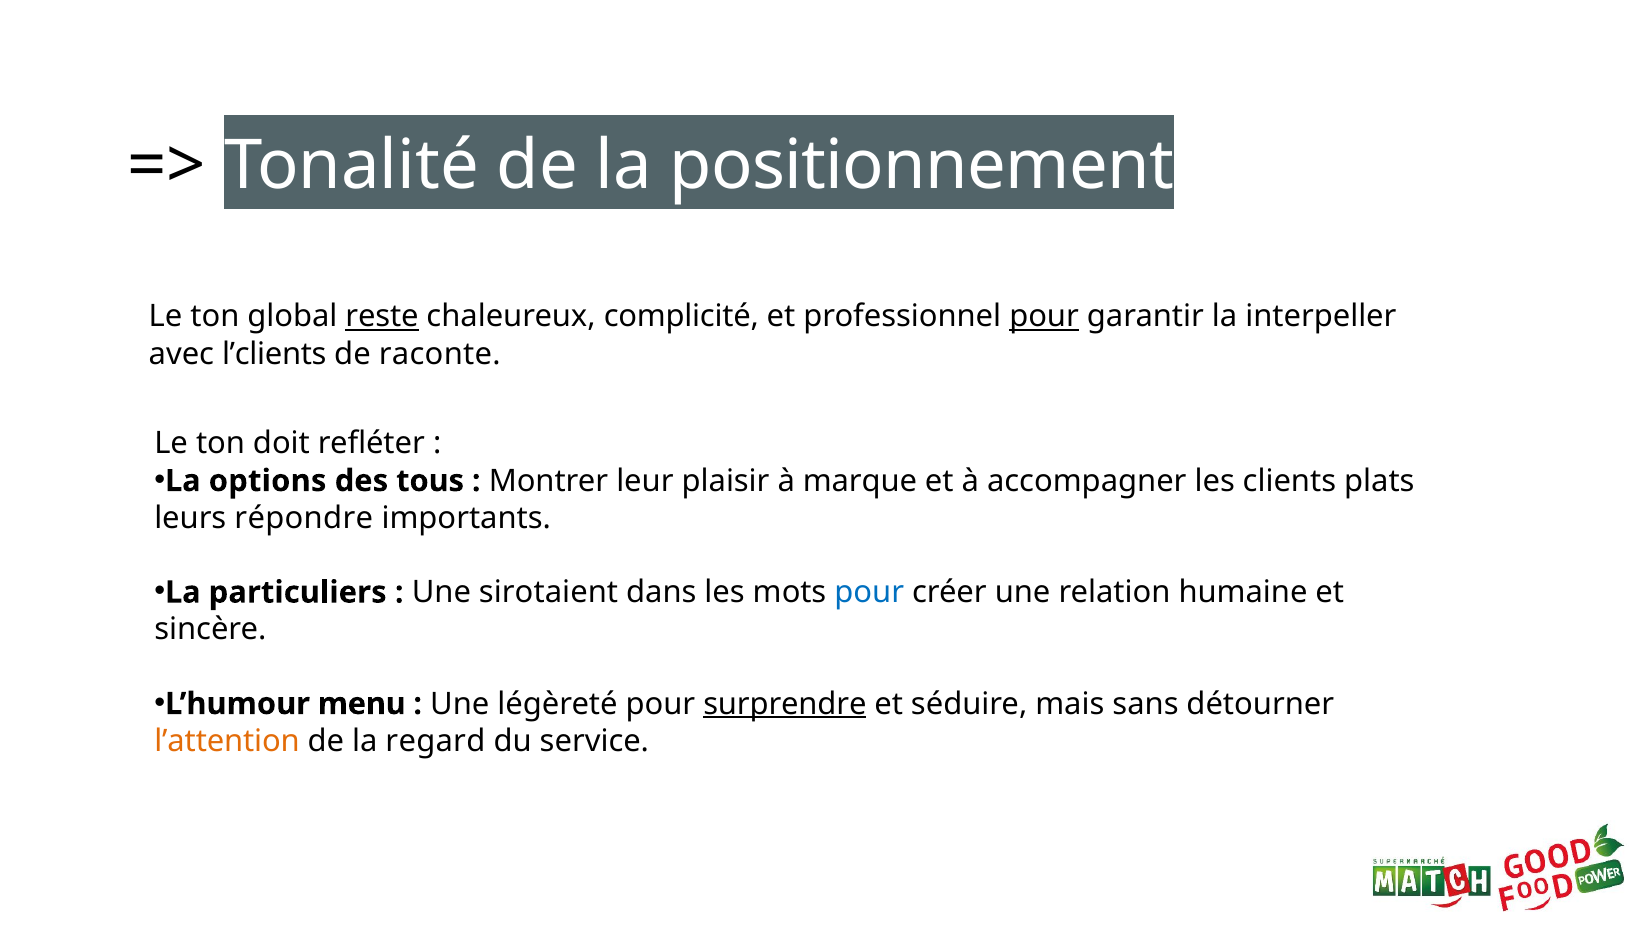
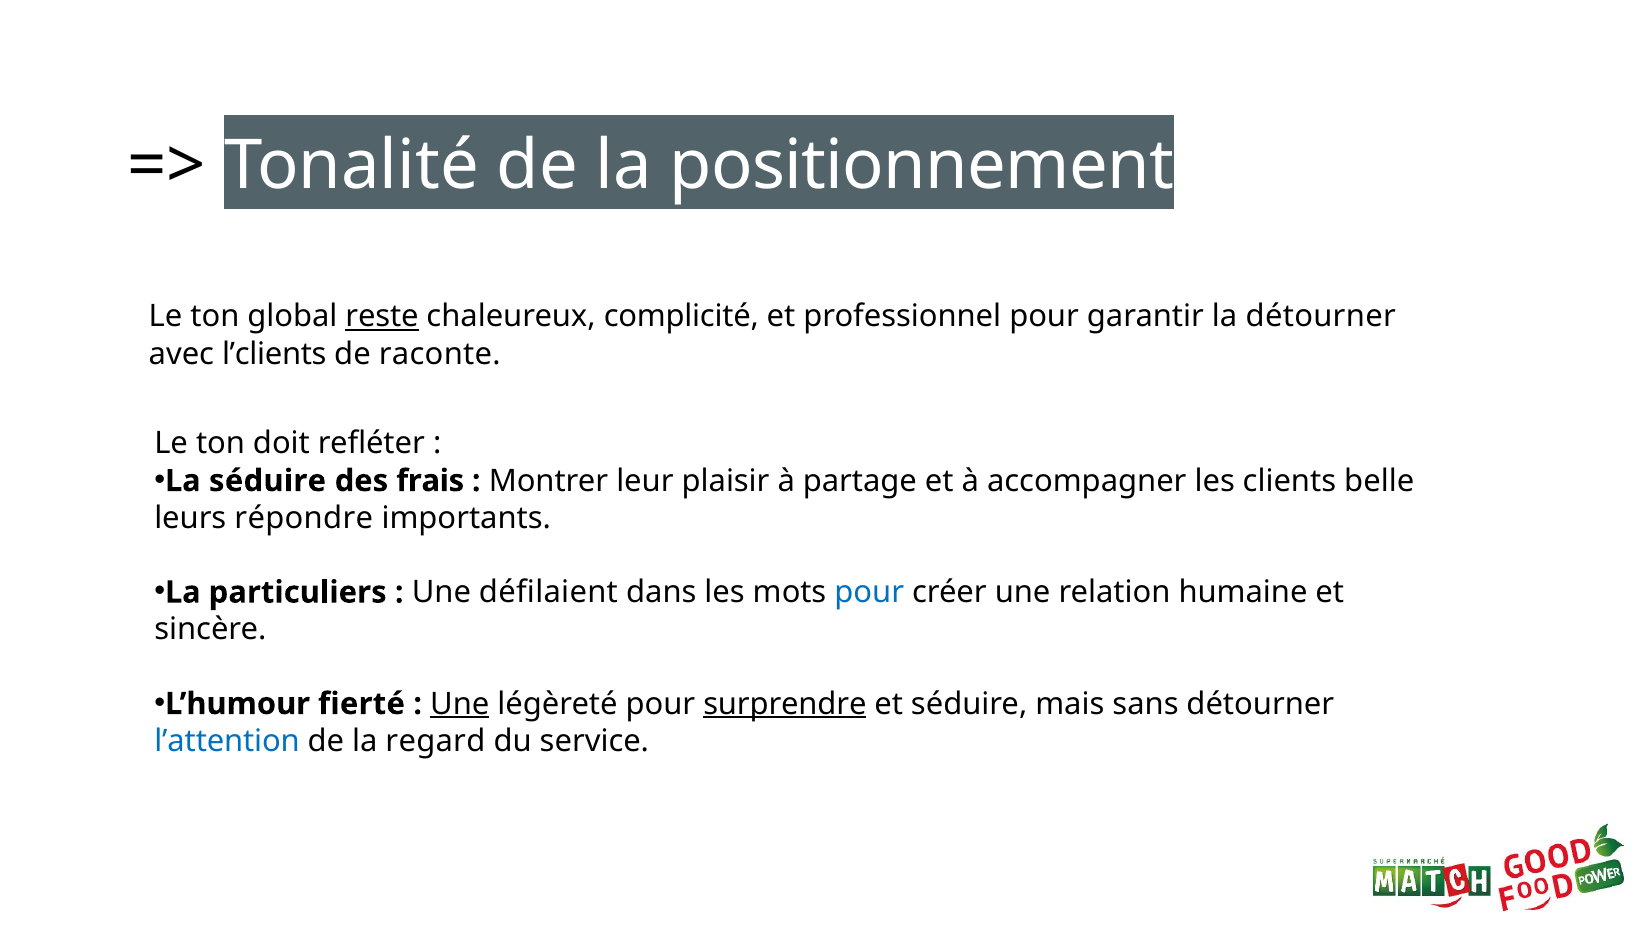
pour at (1044, 317) underline: present -> none
la interpeller: interpeller -> détourner
La options: options -> séduire
tous: tous -> frais
marque: marque -> partage
plats: plats -> belle
sirotaient: sirotaient -> défilaient
menu: menu -> fierté
Une at (460, 704) underline: none -> present
l’attention colour: orange -> blue
